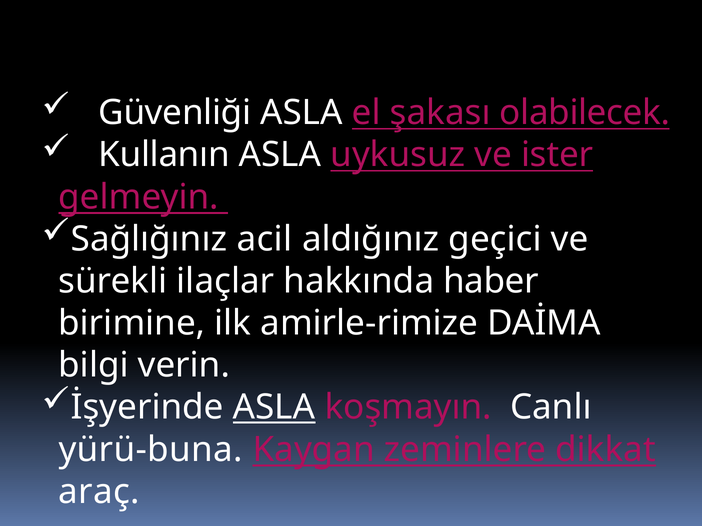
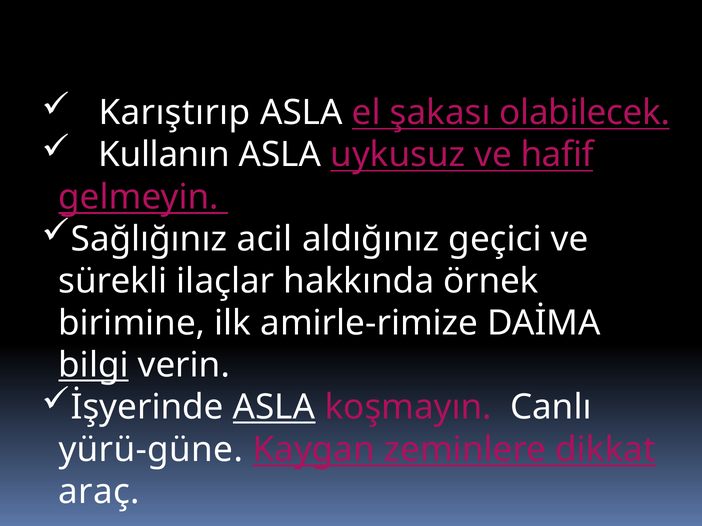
Güvenliği: Güvenliği -> Karıştırıp
ister: ister -> hafif
haber: haber -> örnek
bilgi underline: none -> present
yürü-buna: yürü-buna -> yürü-güne
